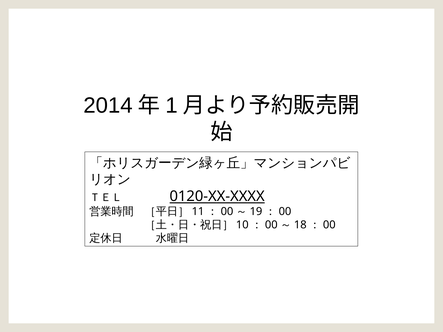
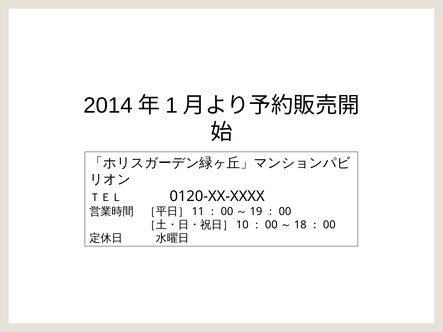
0120-XX-XXXX underline: present -> none
